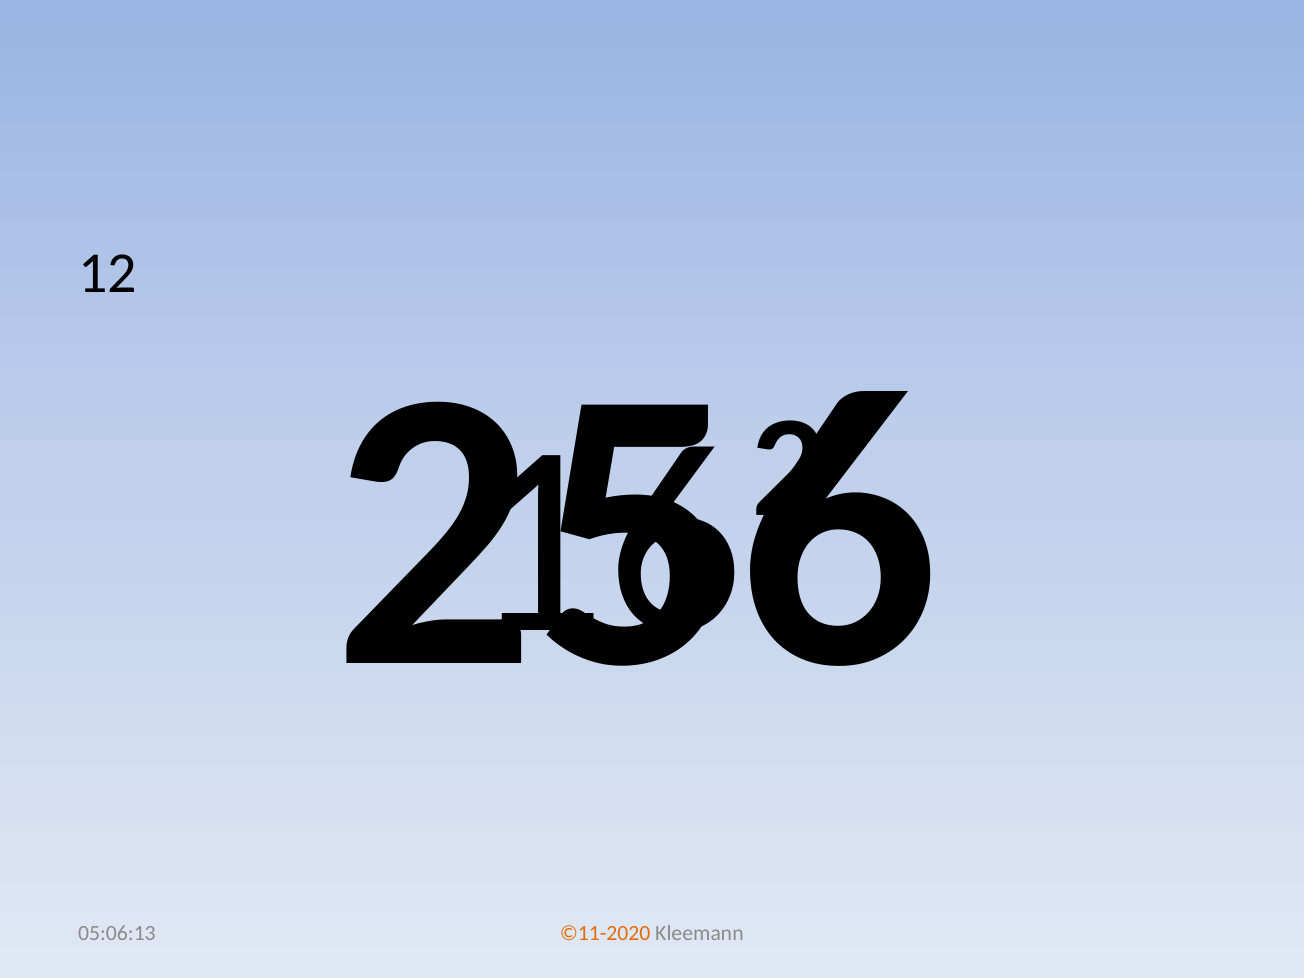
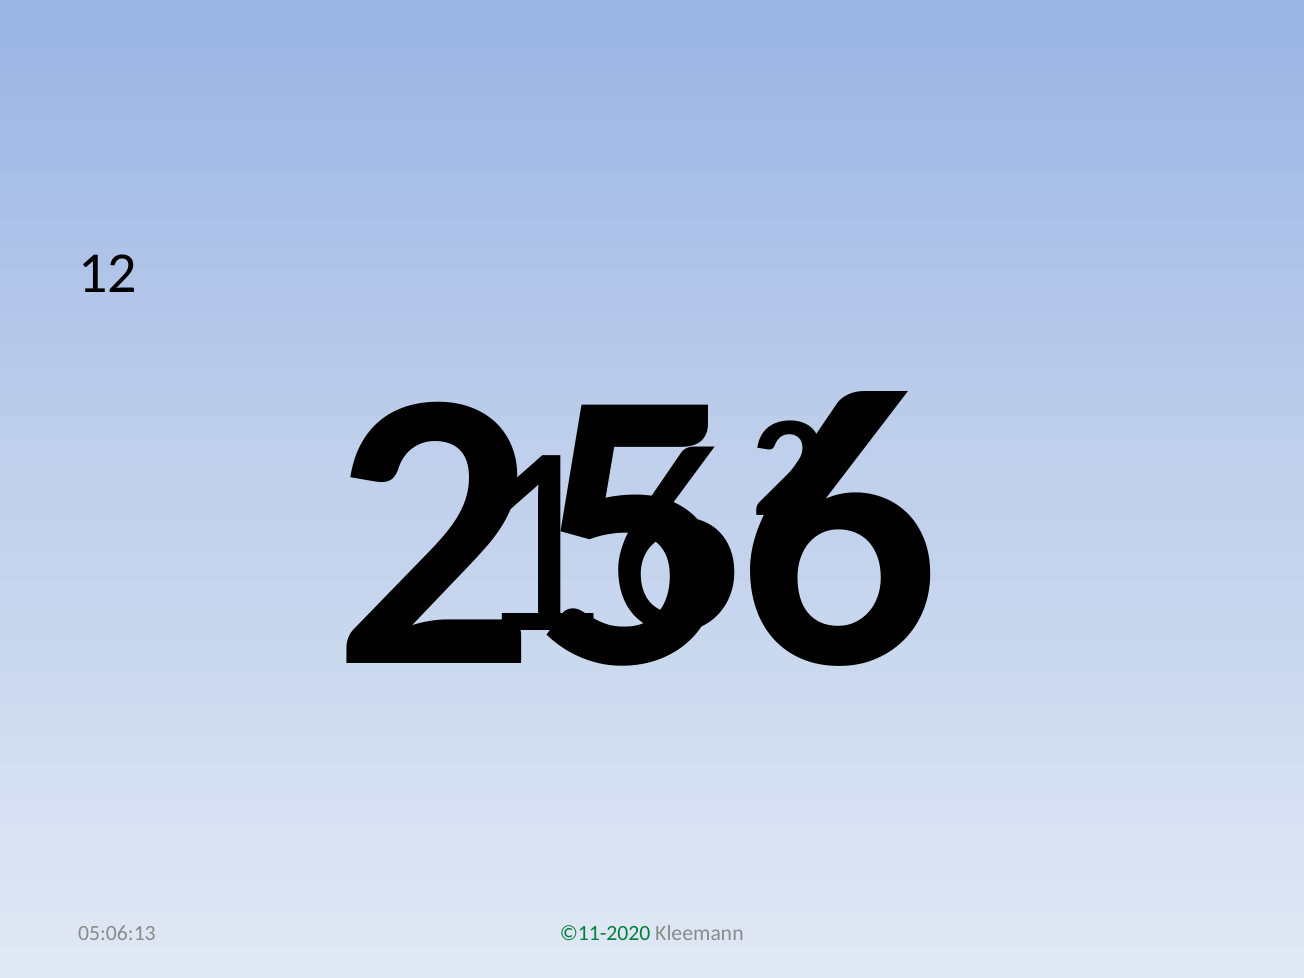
©11-2020 colour: orange -> green
